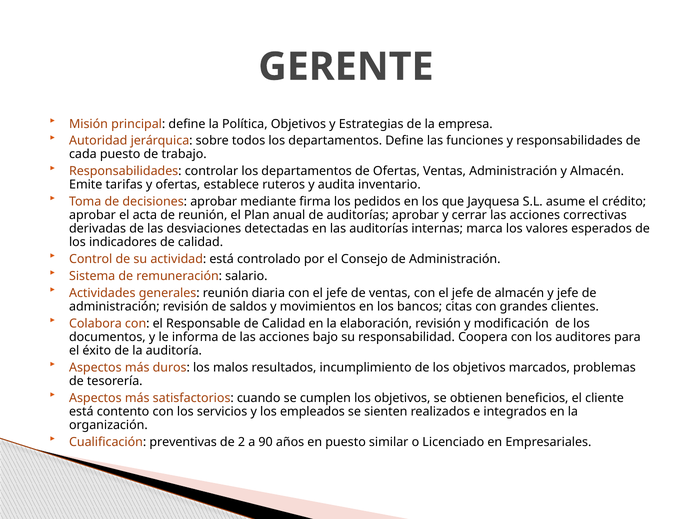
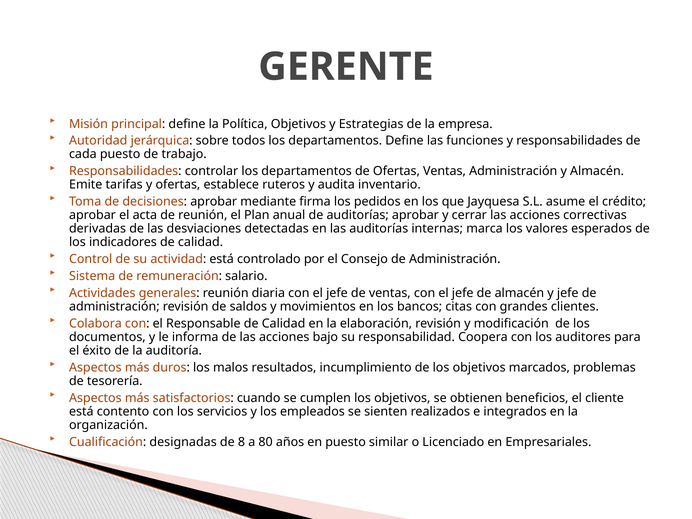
preventivas: preventivas -> designadas
2: 2 -> 8
90: 90 -> 80
